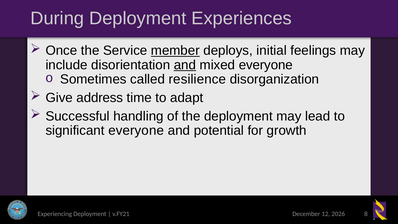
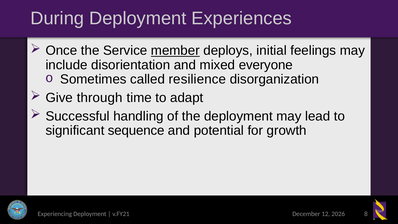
and at (185, 65) underline: present -> none
address: address -> through
significant everyone: everyone -> sequence
